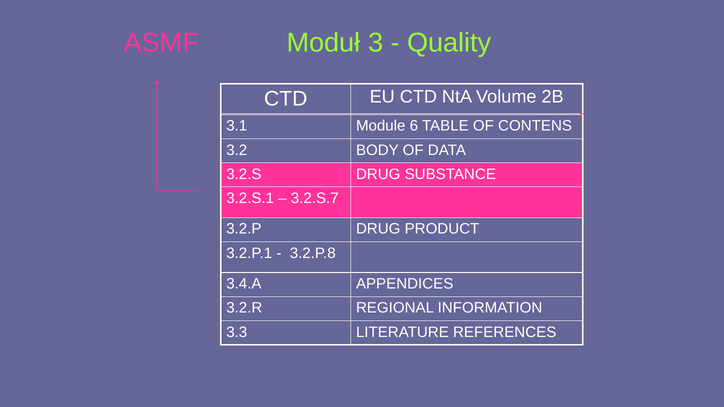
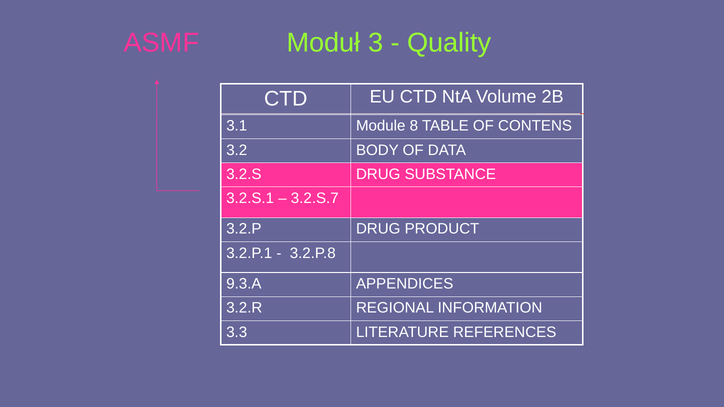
6: 6 -> 8
3.4.A: 3.4.A -> 9.3.A
